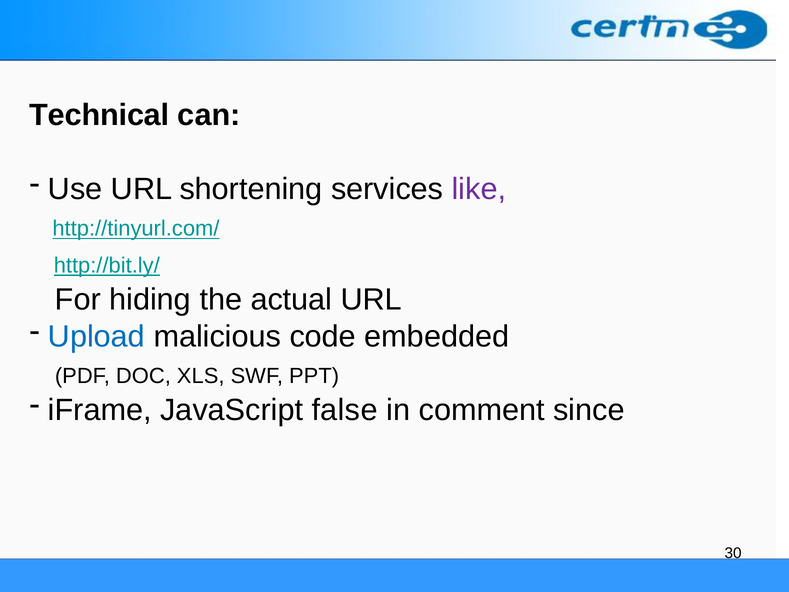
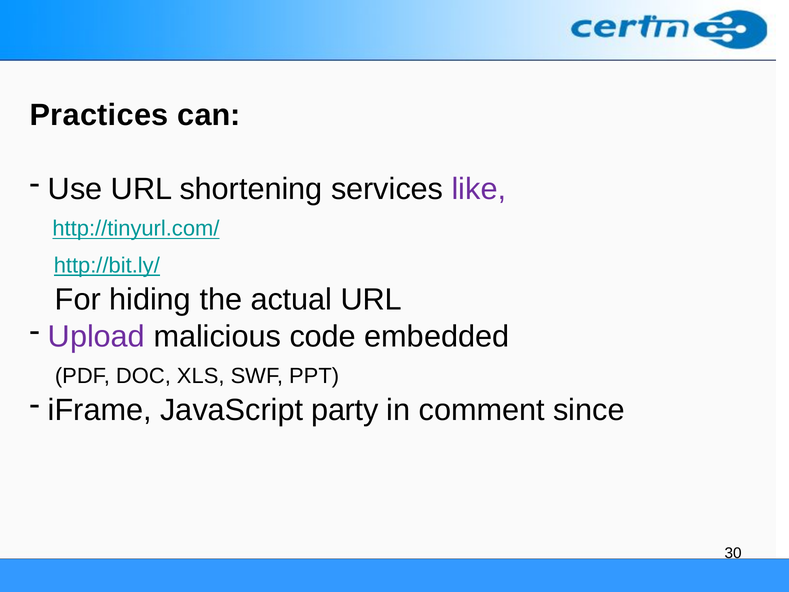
Technical: Technical -> Practices
Upload colour: blue -> purple
false: false -> party
